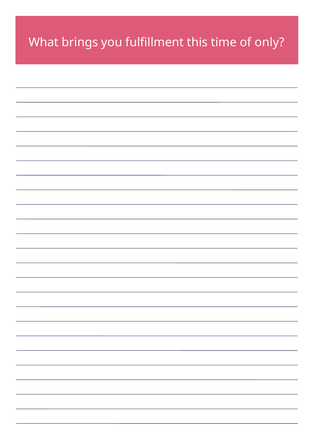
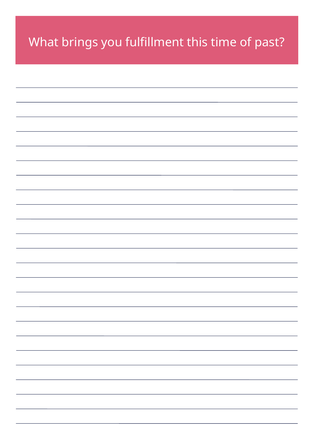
only: only -> past
